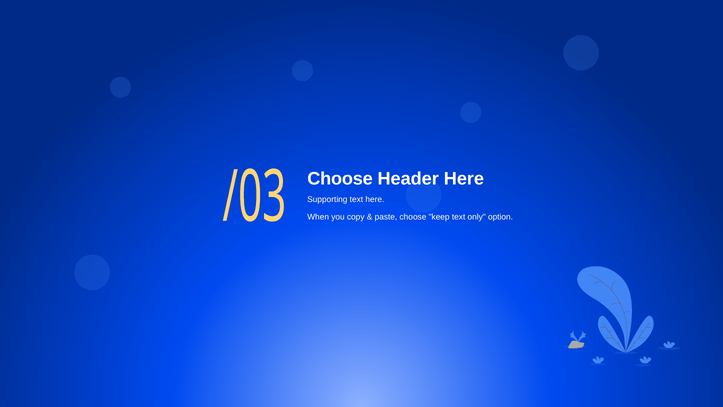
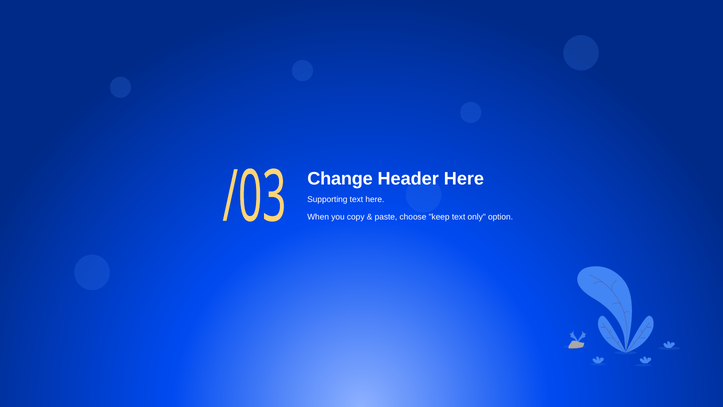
Choose at (340, 179): Choose -> Change
